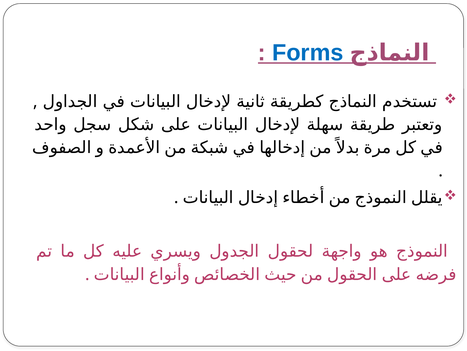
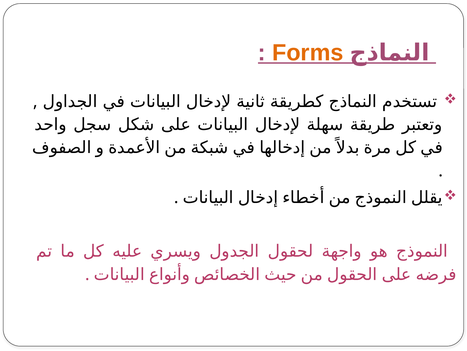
Forms colour: blue -> orange
